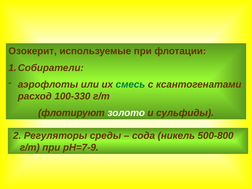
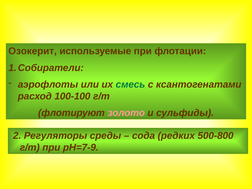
100-330: 100-330 -> 100-100
золото colour: white -> pink
никель: никель -> редких
